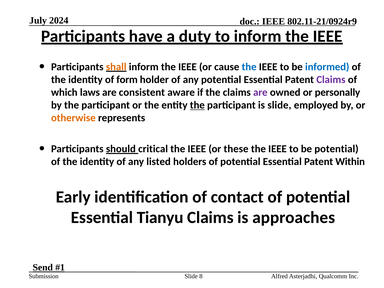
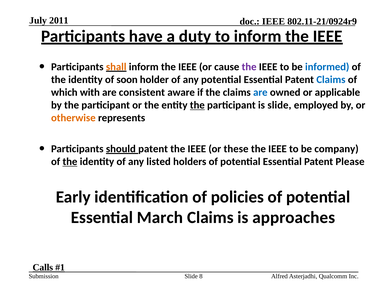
2024: 2024 -> 2011
the at (249, 67) colour: blue -> purple
form: form -> soon
Claims at (331, 80) colour: purple -> blue
laws: laws -> with
are at (260, 92) colour: purple -> blue
personally: personally -> applicable
should critical: critical -> patent
be potential: potential -> company
the at (70, 162) underline: none -> present
Within: Within -> Please
contact: contact -> policies
Tianyu: Tianyu -> March
Send: Send -> Calls
